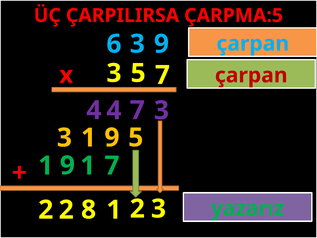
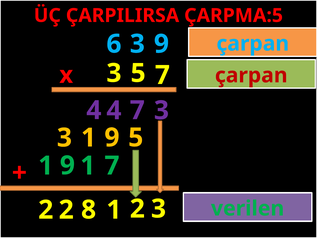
yazarız: yazarız -> verilen
